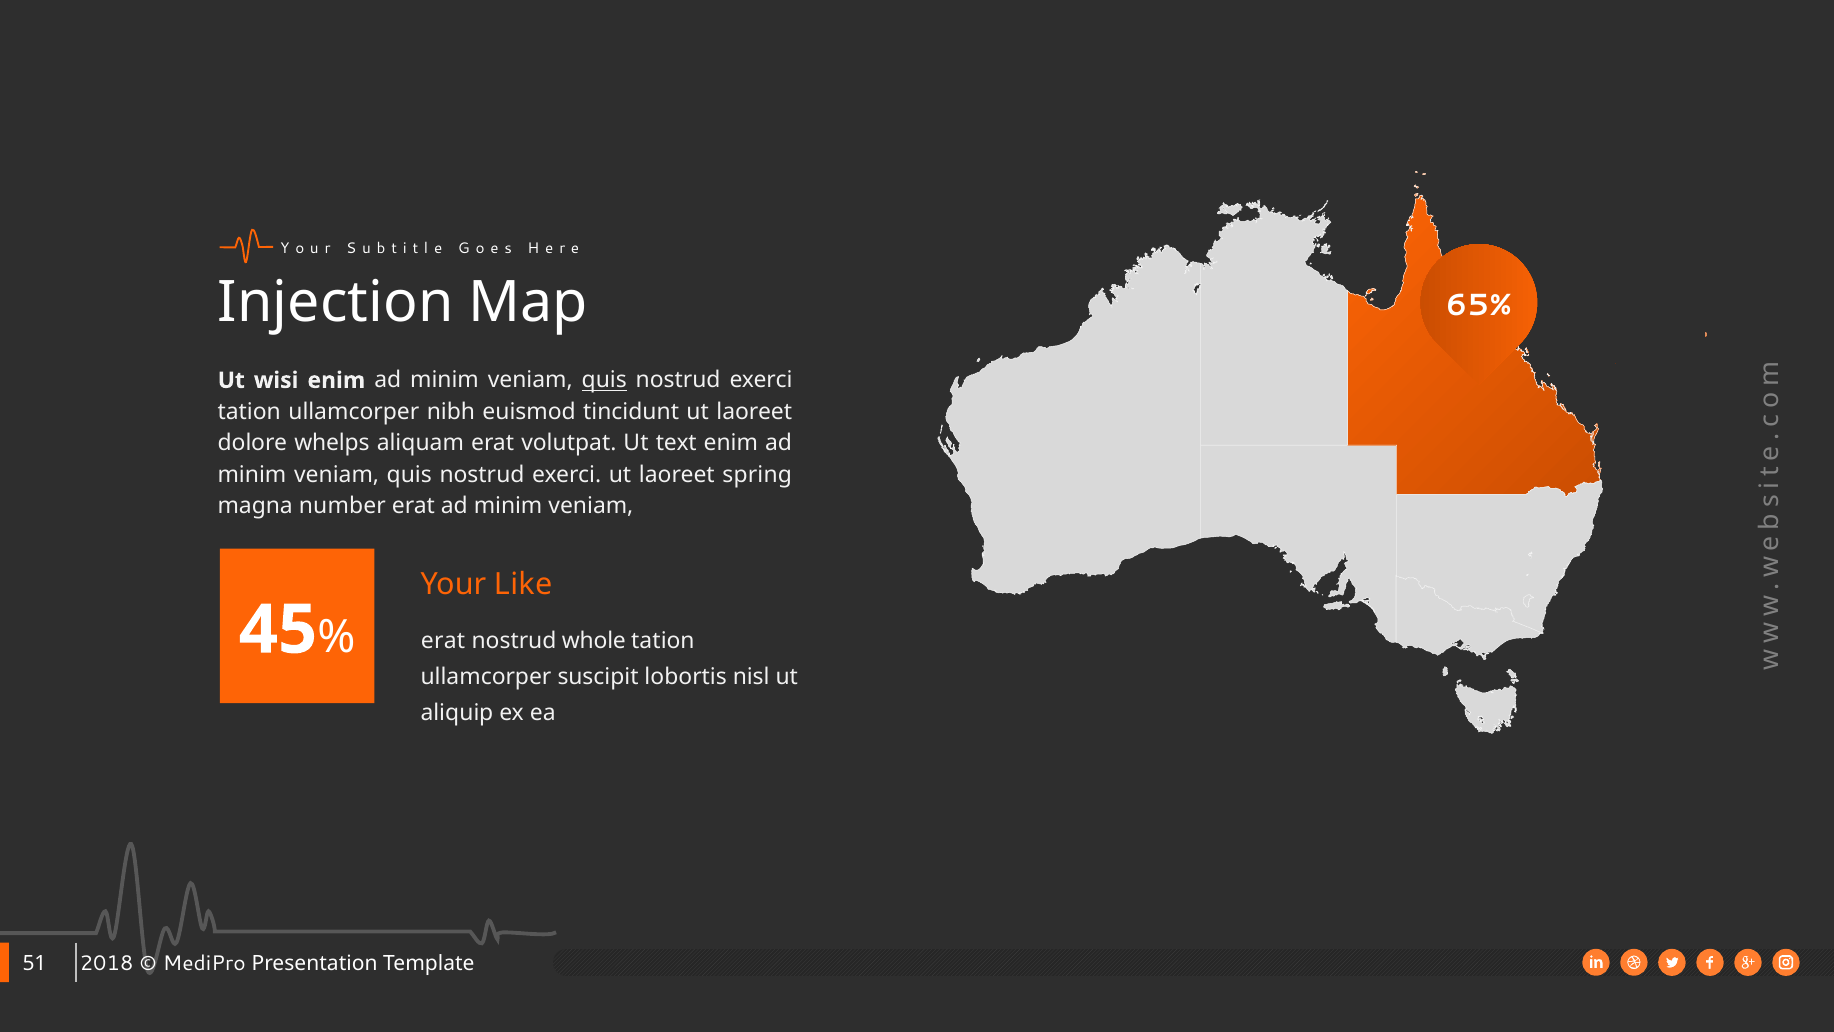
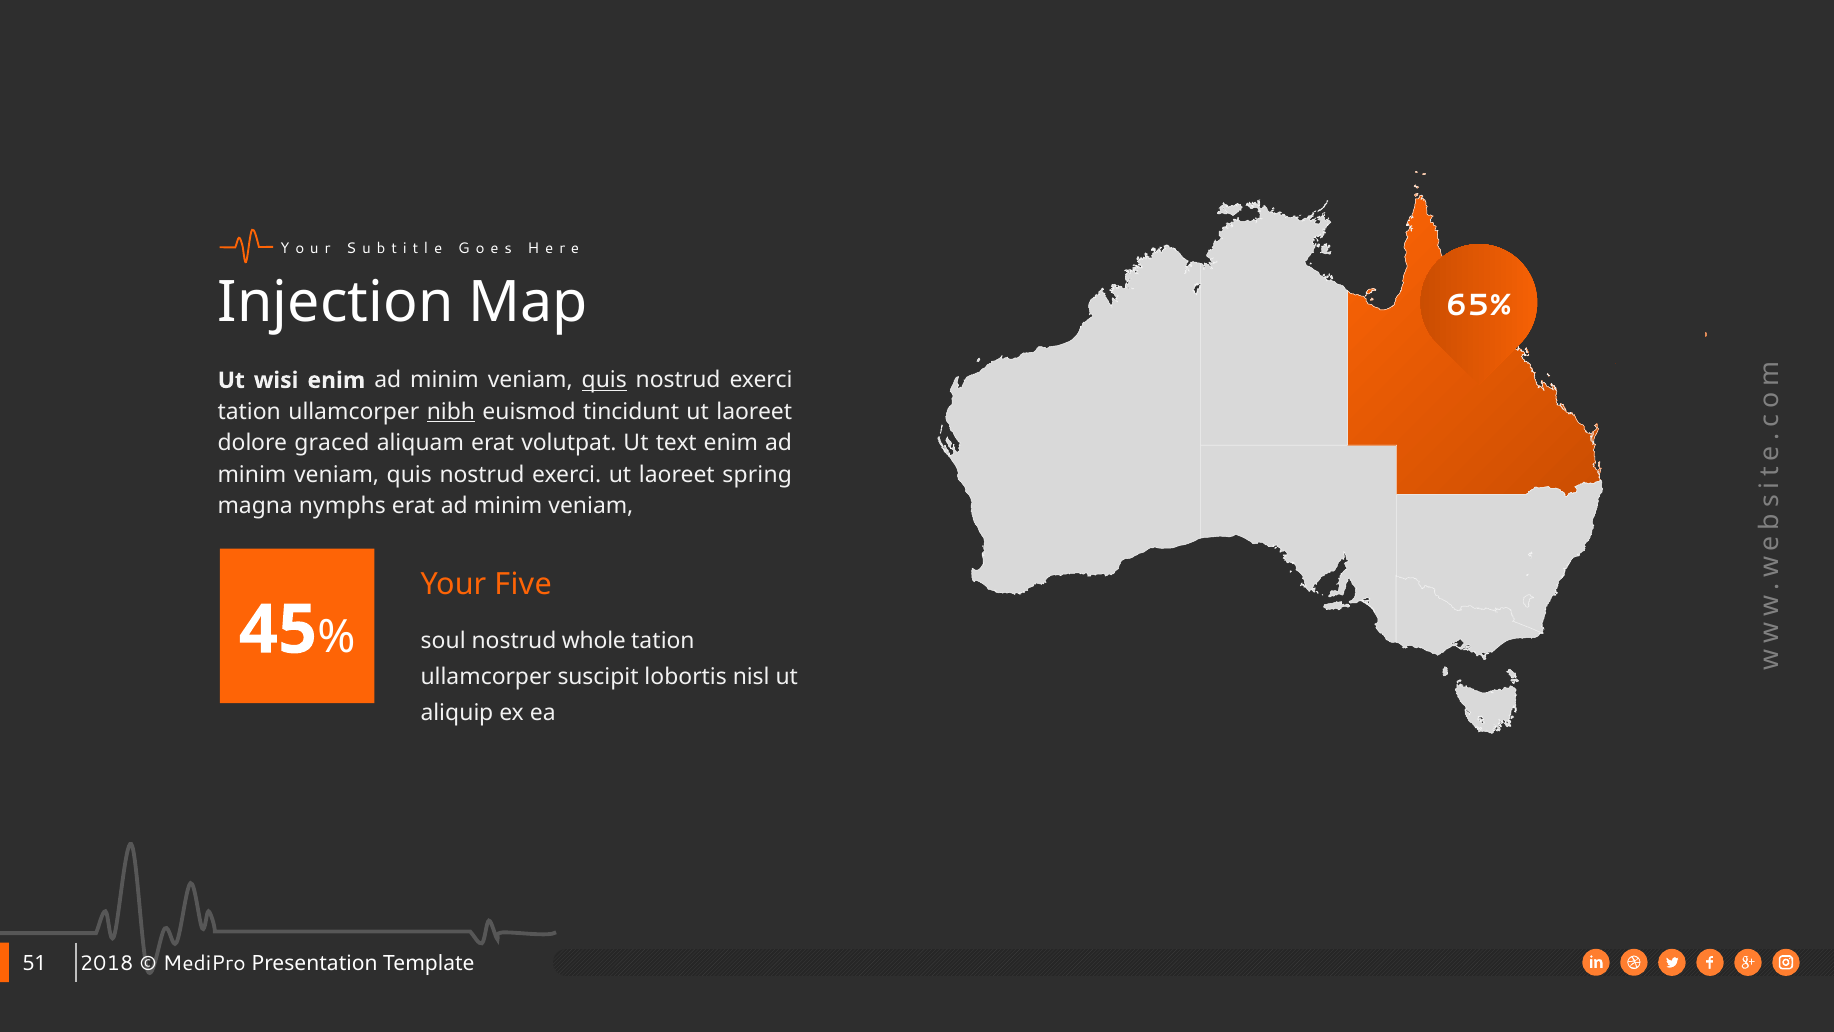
nibh underline: none -> present
whelps: whelps -> graced
number: number -> nymphs
Like: Like -> Five
erat at (443, 641): erat -> soul
